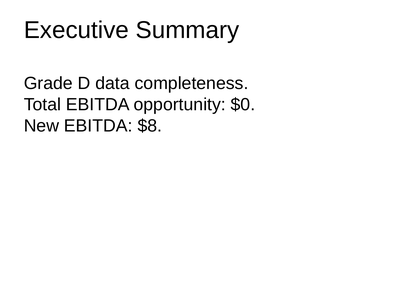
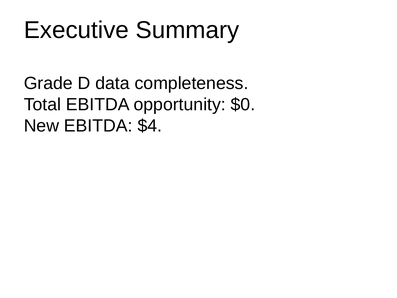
$8: $8 -> $4
